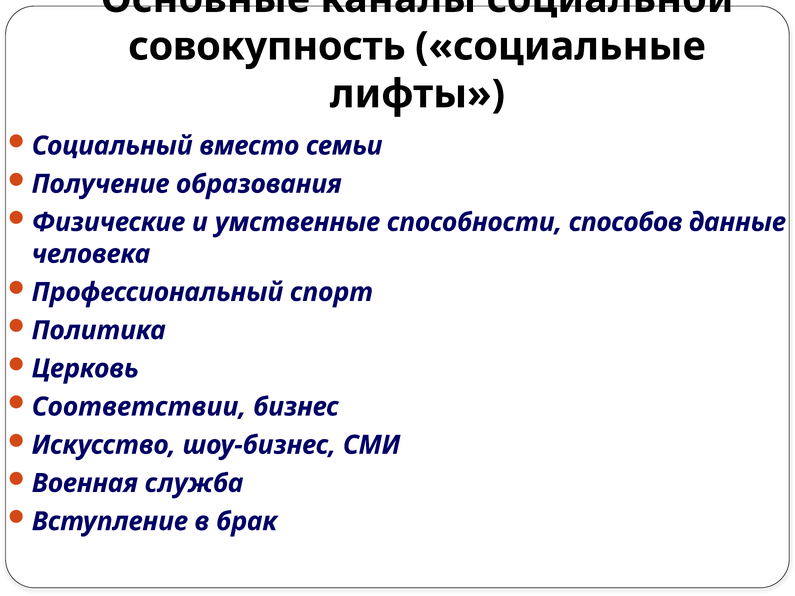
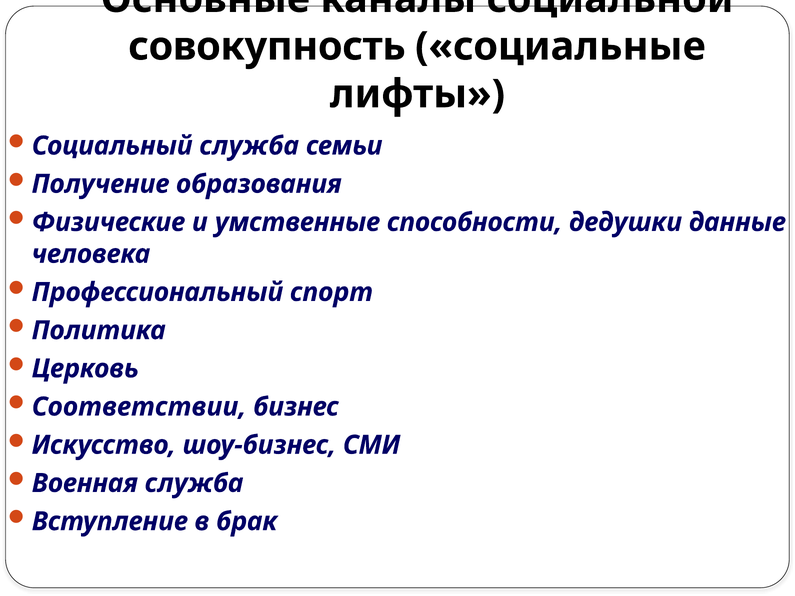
Социальный вместо: вместо -> служба
способов: способов -> дедушки
